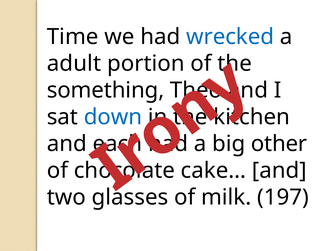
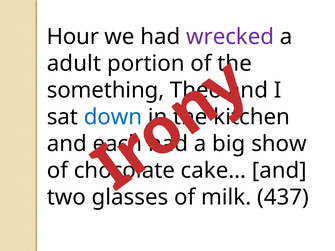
Time: Time -> Hour
wrecked colour: blue -> purple
other: other -> show
197: 197 -> 437
